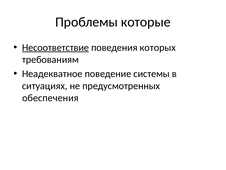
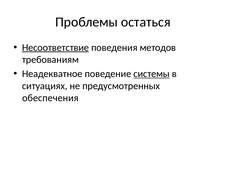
которые: которые -> остаться
которых: которых -> методов
системы underline: none -> present
